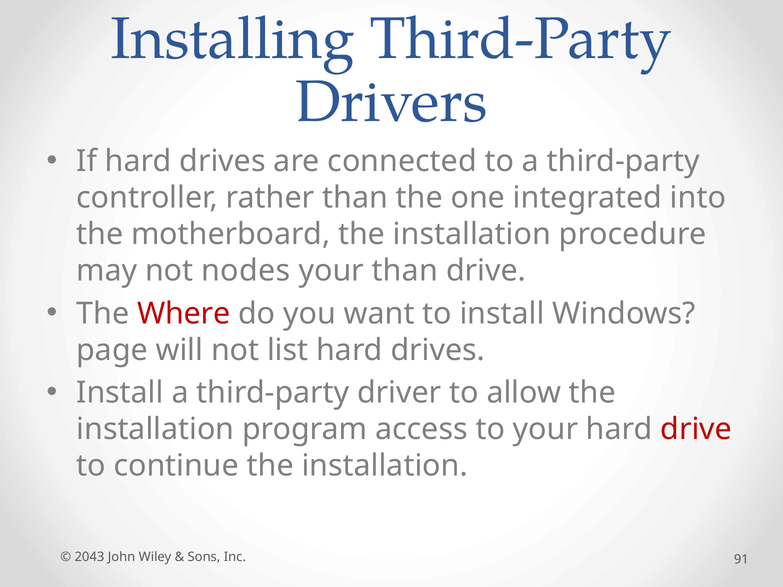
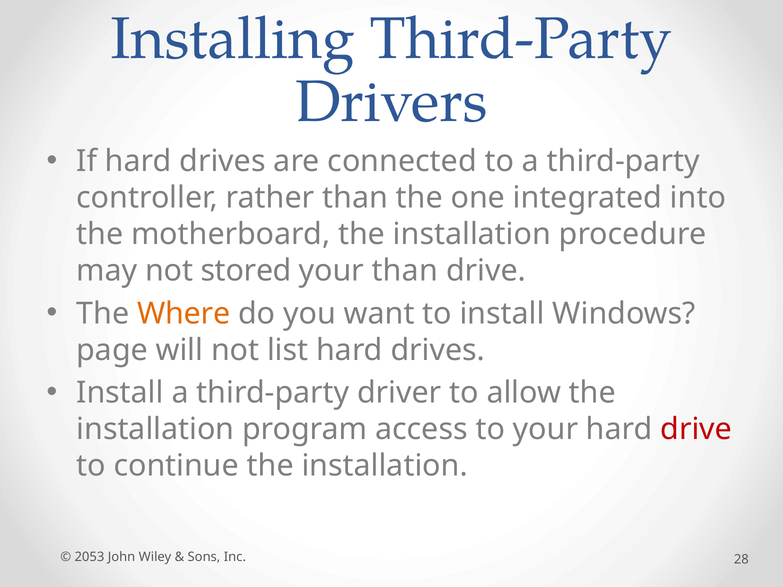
nodes: nodes -> stored
Where colour: red -> orange
2043: 2043 -> 2053
91: 91 -> 28
